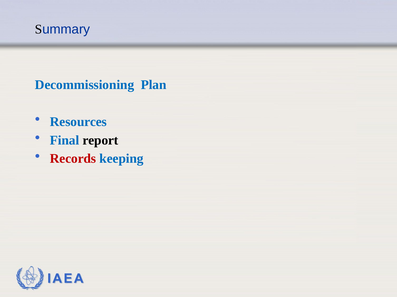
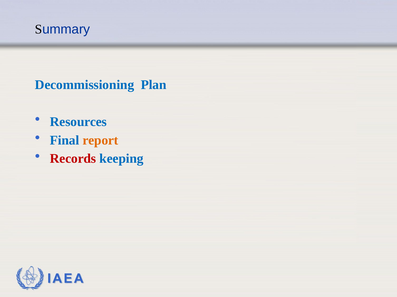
report colour: black -> orange
